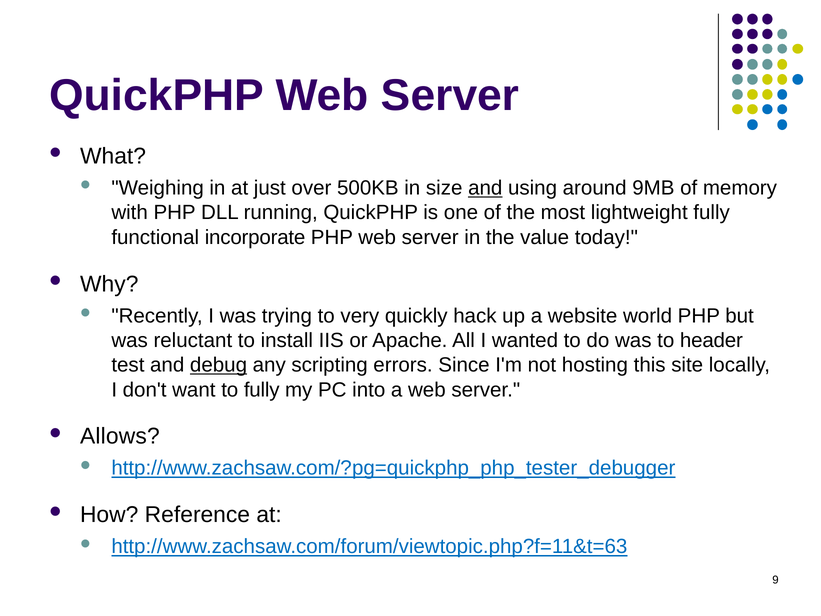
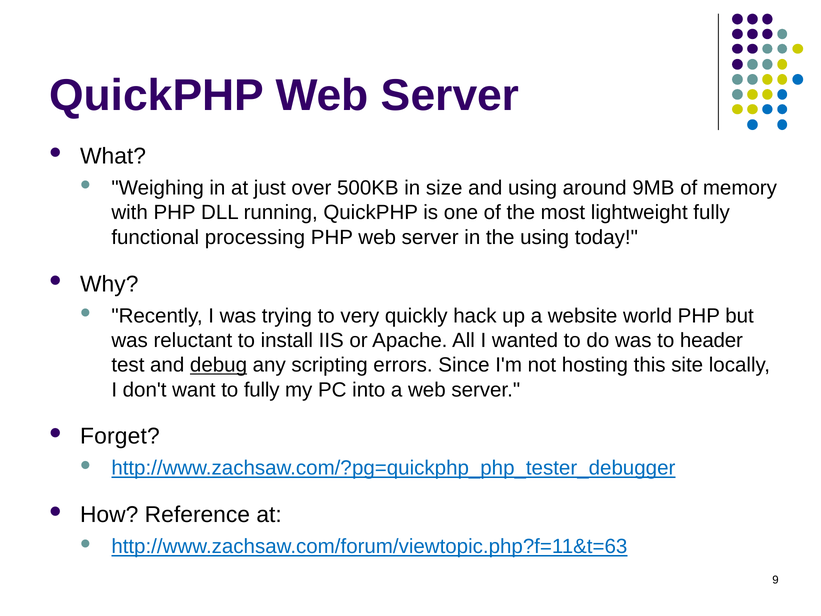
and at (485, 188) underline: present -> none
incorporate: incorporate -> processing
the value: value -> using
Allows: Allows -> Forget
